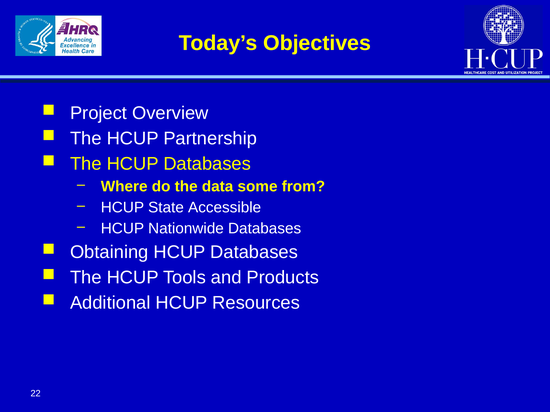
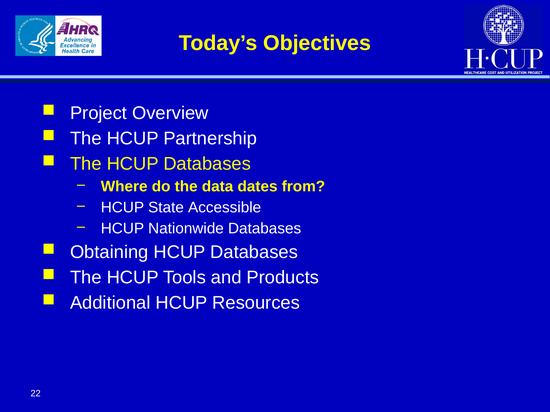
some: some -> dates
